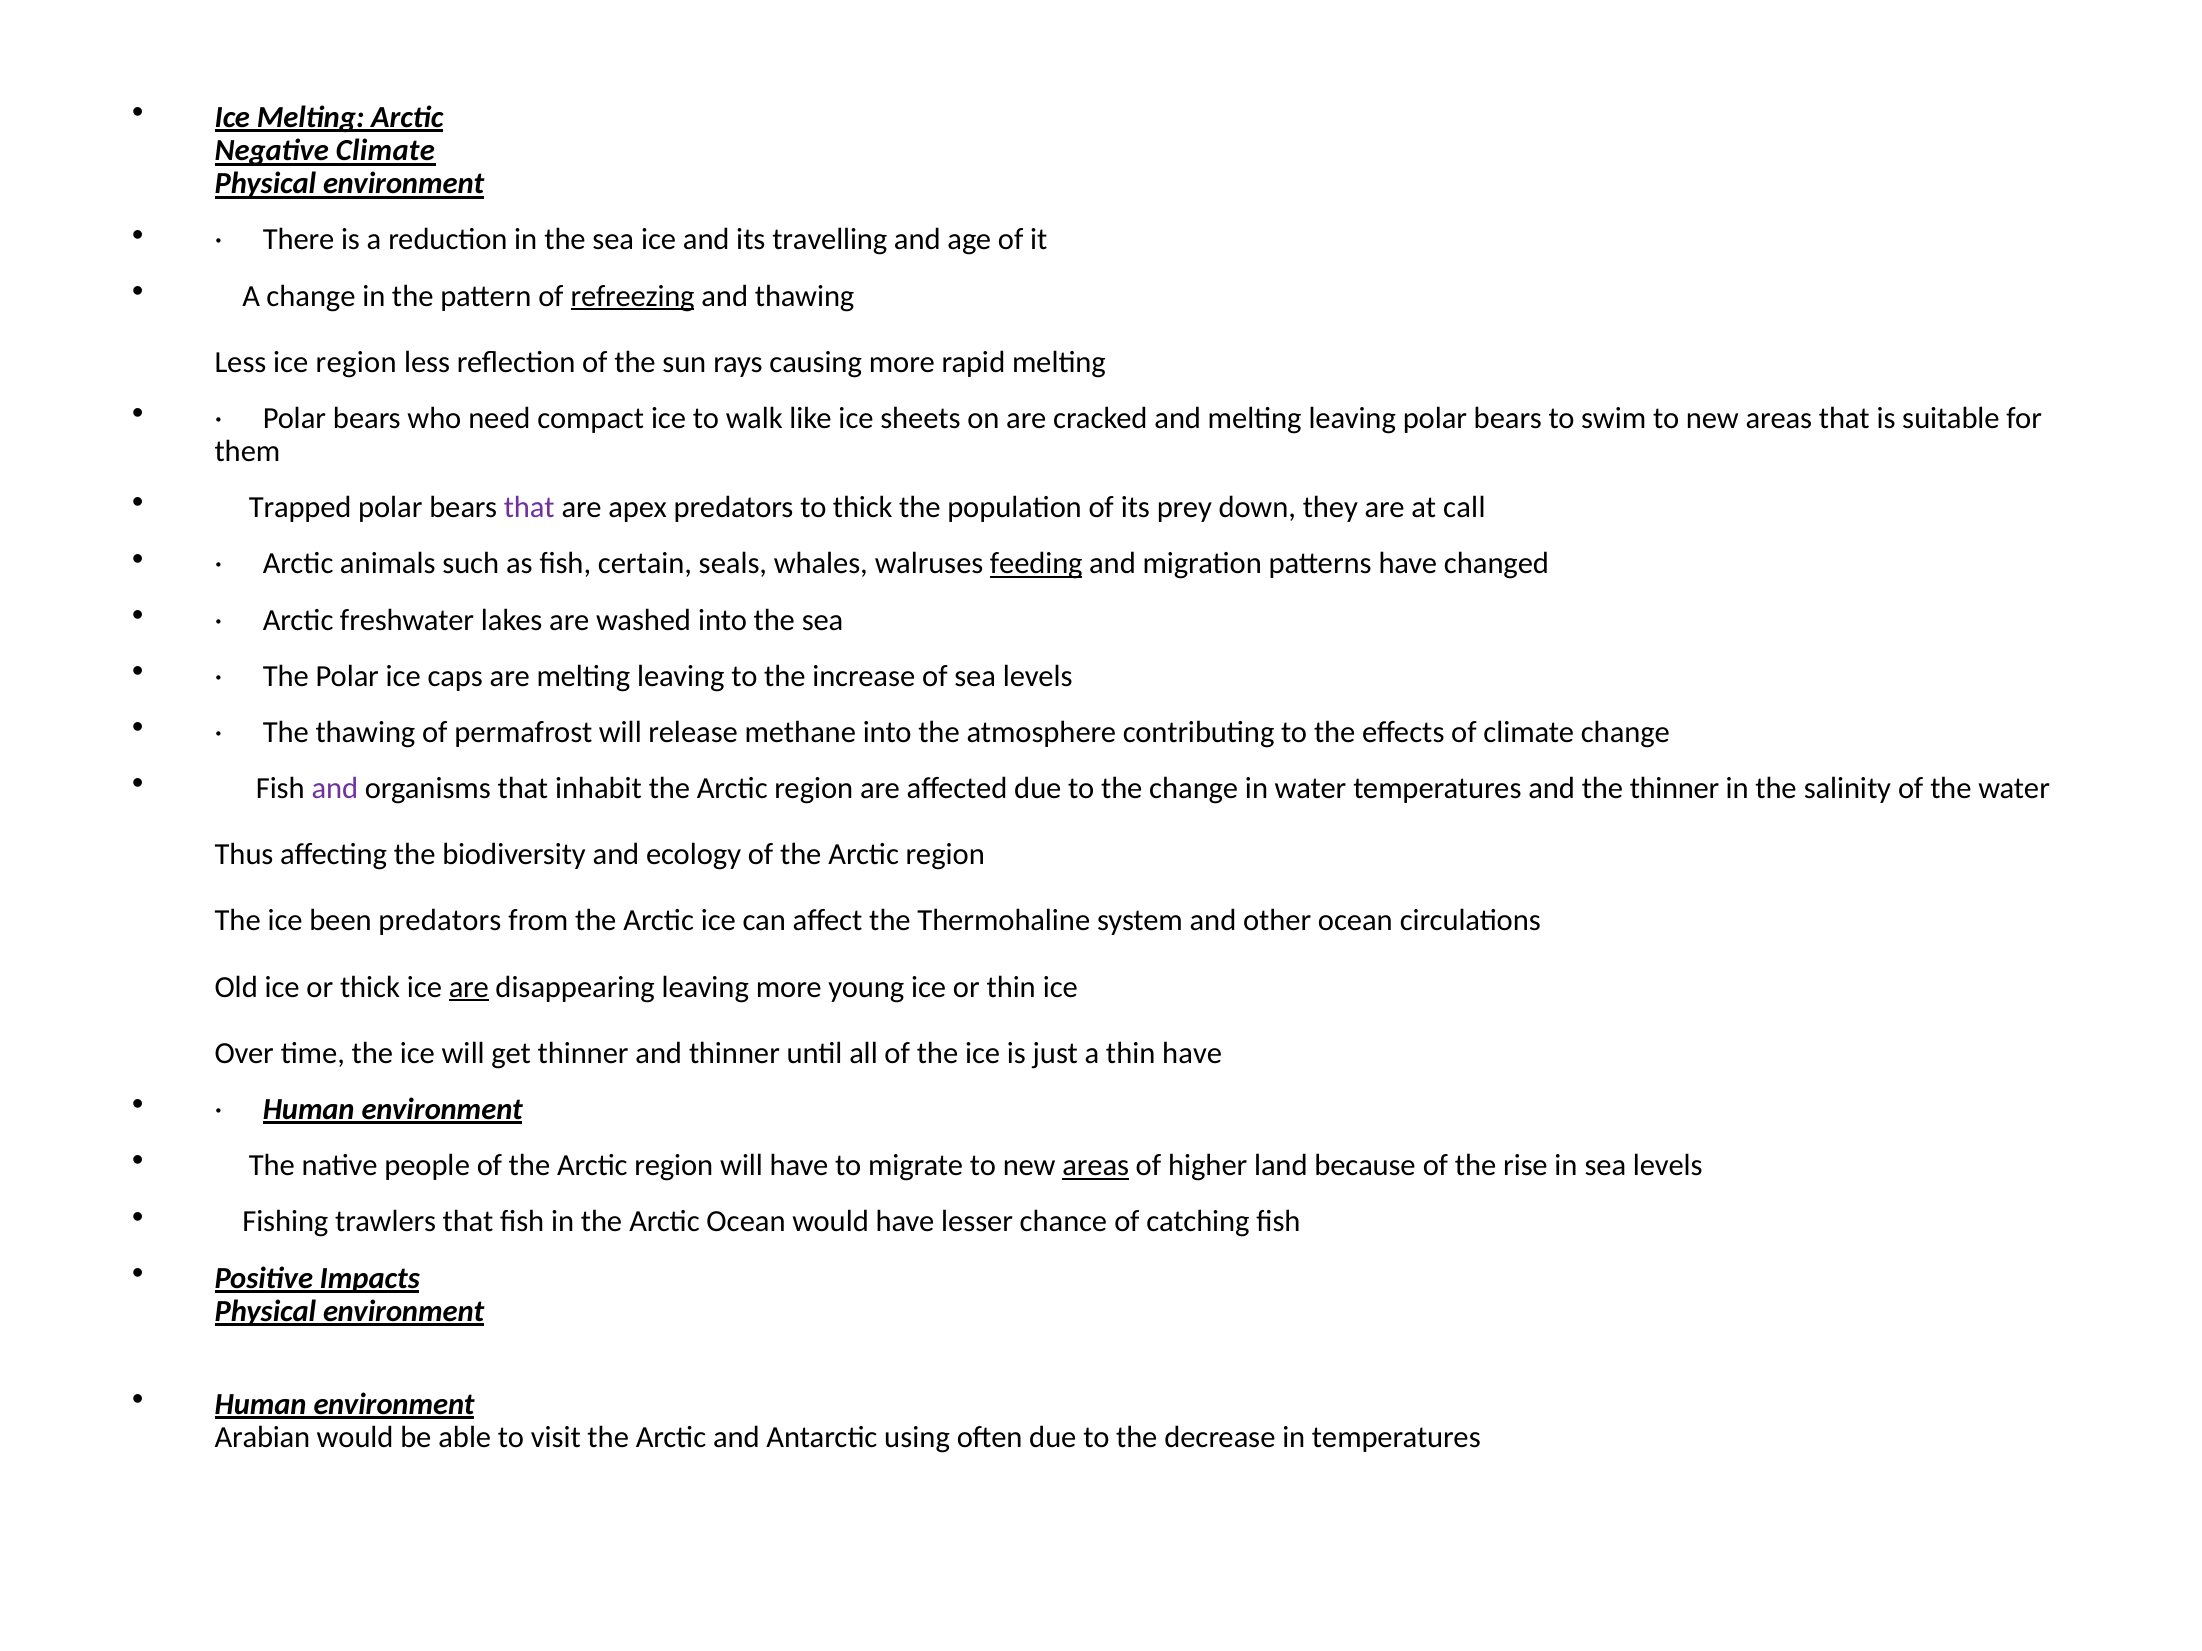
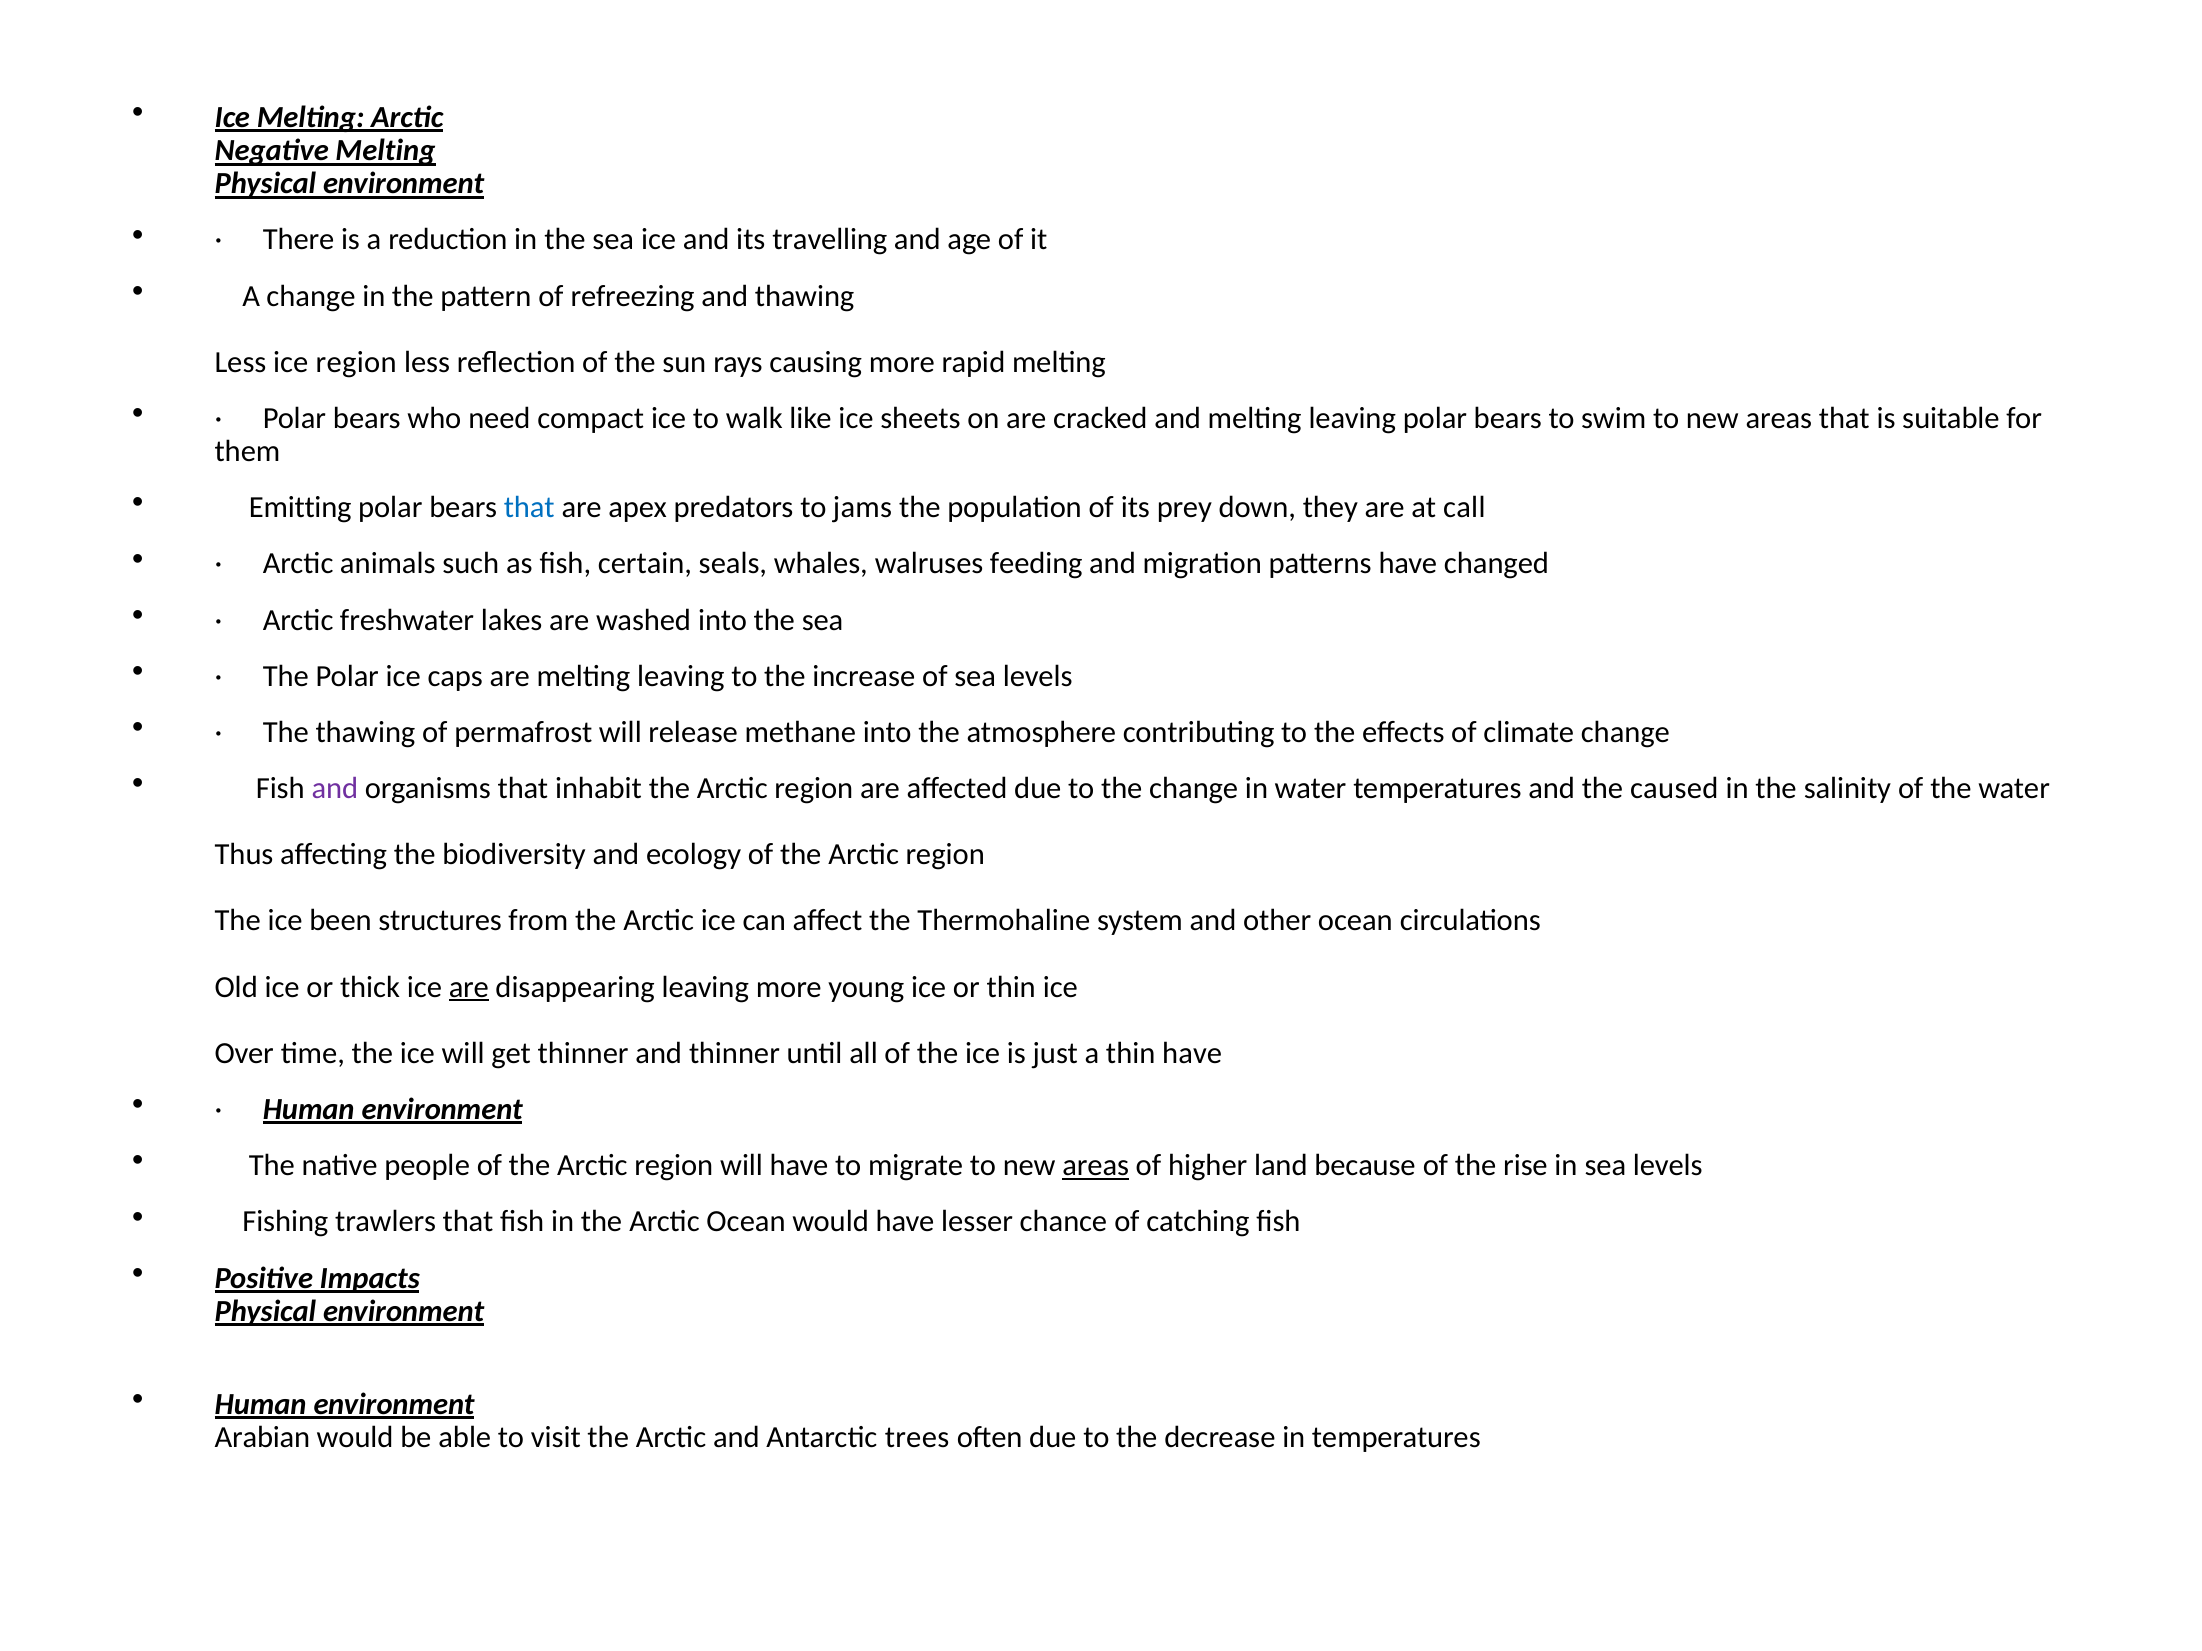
Negative Climate: Climate -> Melting
refreezing underline: present -> none
Trapped: Trapped -> Emitting
that at (529, 508) colour: purple -> blue
to thick: thick -> jams
feeding underline: present -> none
the thinner: thinner -> caused
been predators: predators -> structures
using: using -> trees
